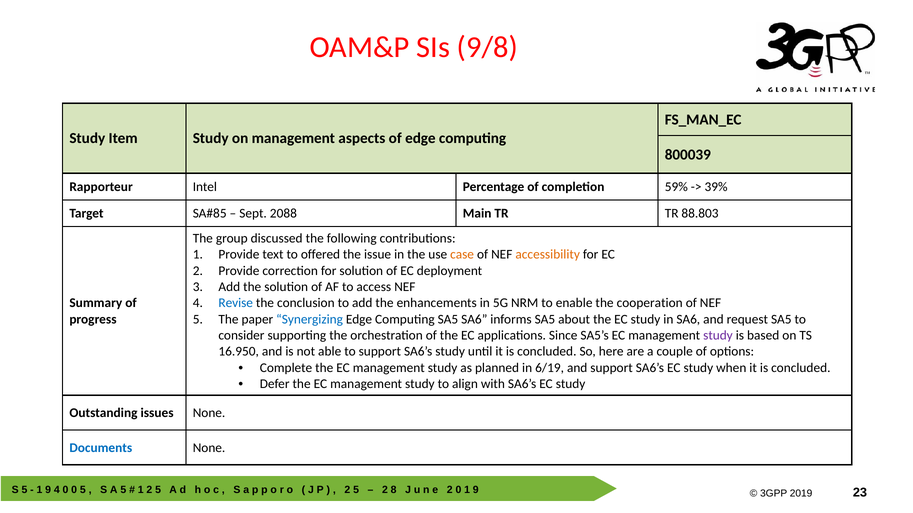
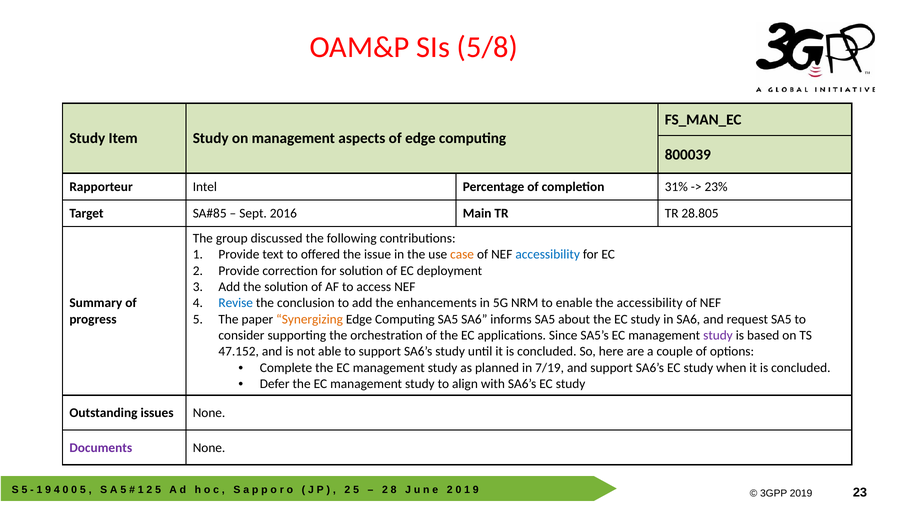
9/8: 9/8 -> 5/8
59%: 59% -> 31%
39%: 39% -> 23%
2088: 2088 -> 2016
88.803: 88.803 -> 28.805
accessibility at (548, 255) colour: orange -> blue
the cooperation: cooperation -> accessibility
Synergizing colour: blue -> orange
16.950: 16.950 -> 47.152
6/19: 6/19 -> 7/19
Documents colour: blue -> purple
